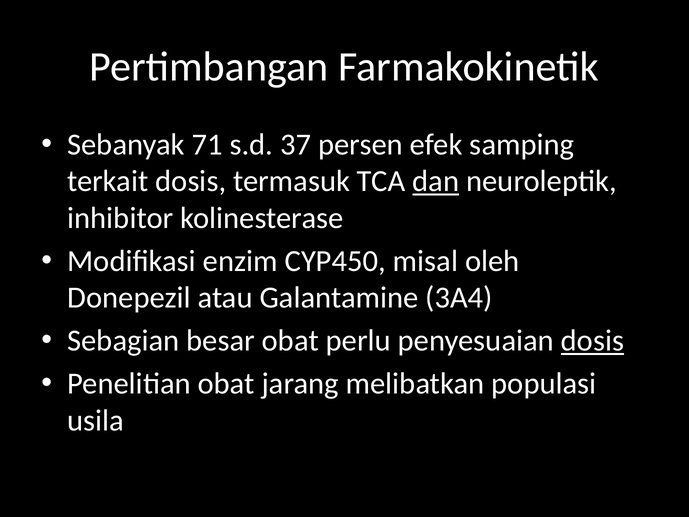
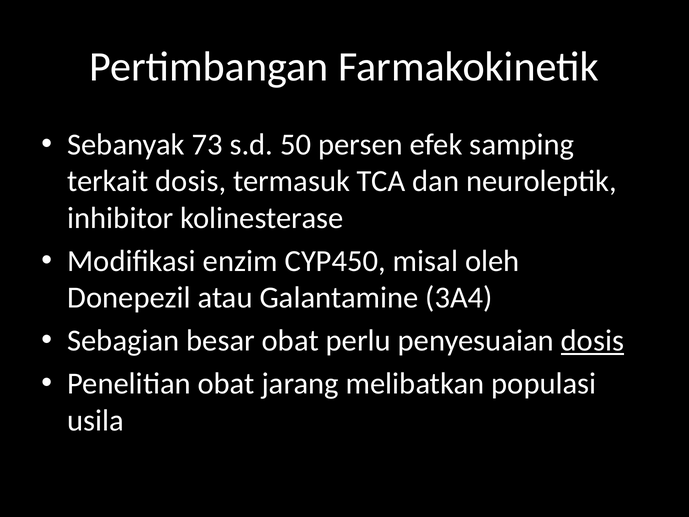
71: 71 -> 73
37: 37 -> 50
dan underline: present -> none
